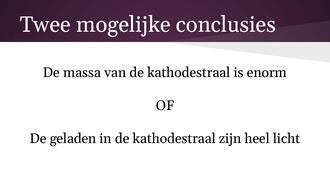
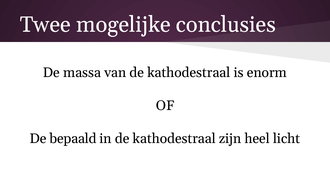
geladen: geladen -> bepaald
